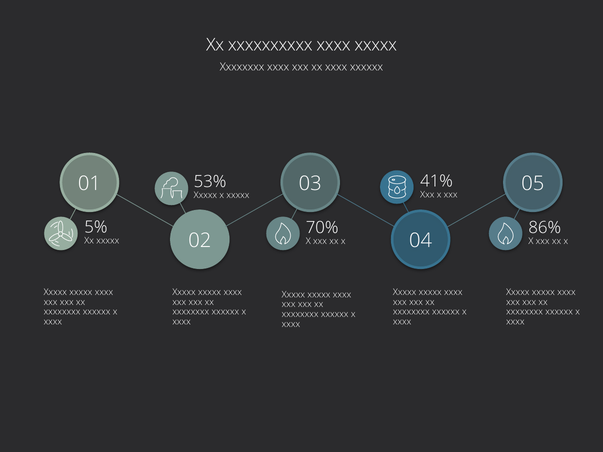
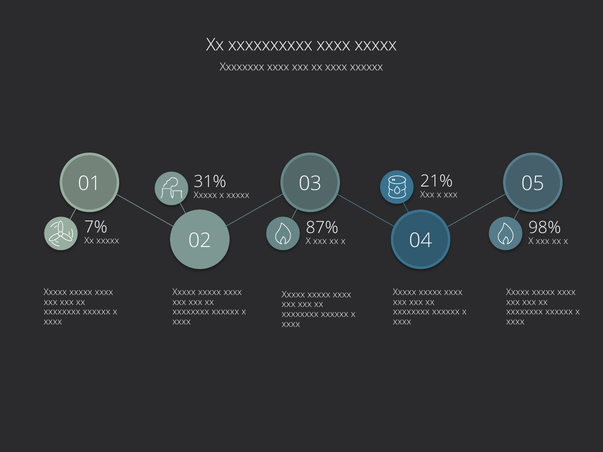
41%: 41% -> 21%
53%: 53% -> 31%
5%: 5% -> 7%
70%: 70% -> 87%
86%: 86% -> 98%
